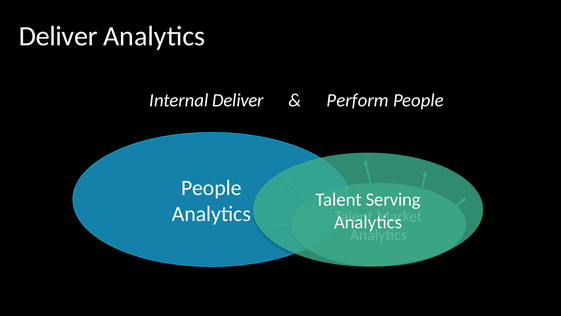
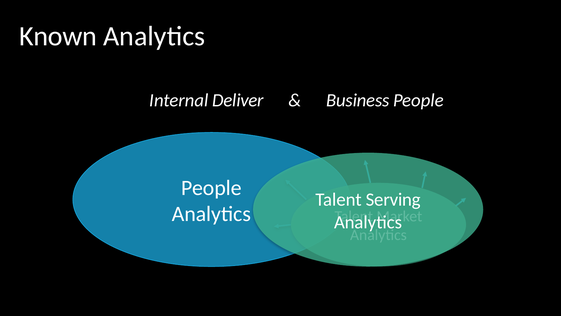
Deliver at (58, 36): Deliver -> Known
Perform: Perform -> Business
